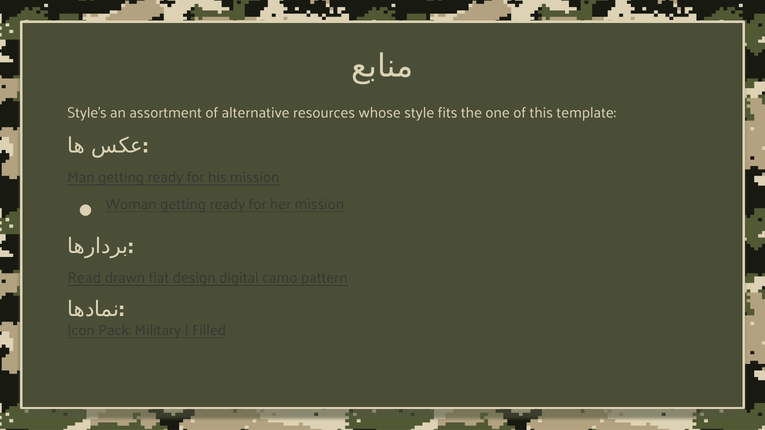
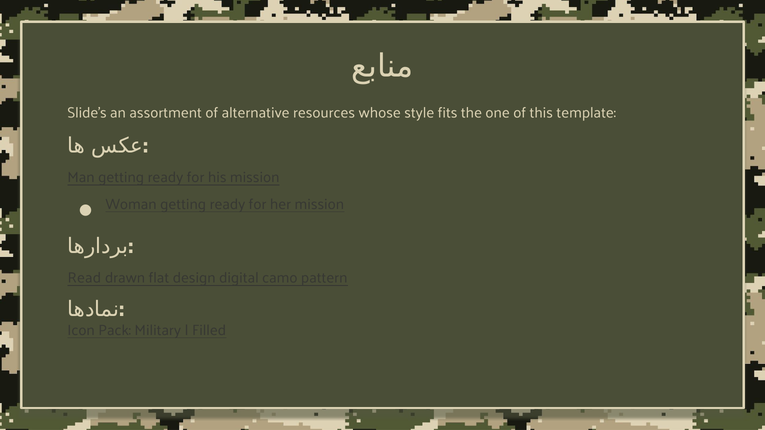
Style’s: Style’s -> Slide’s
